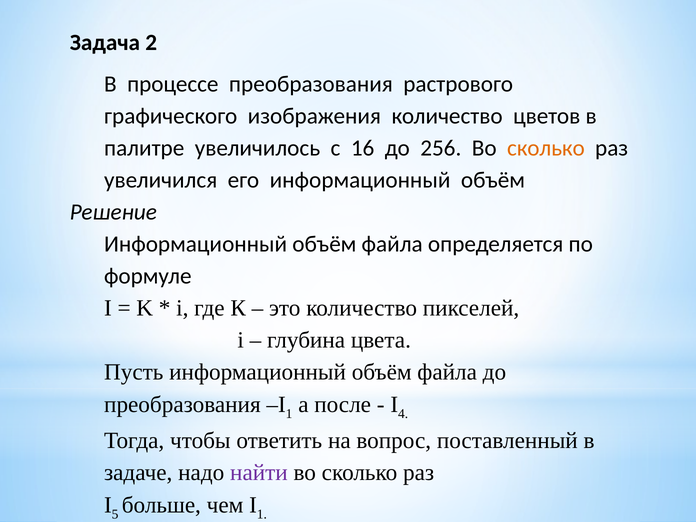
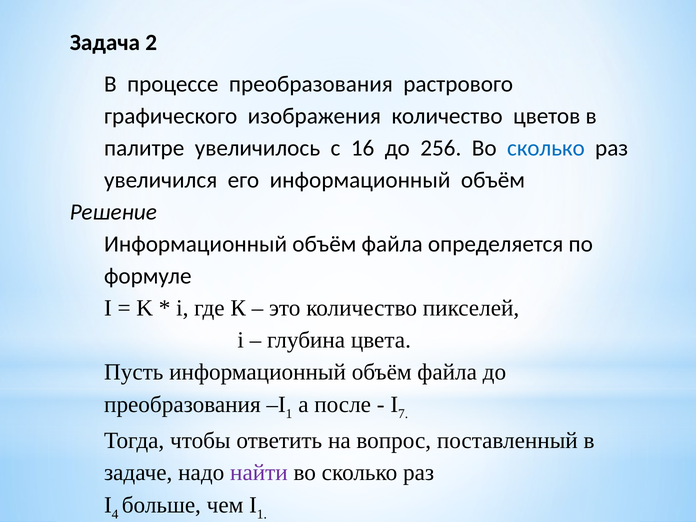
сколько at (546, 148) colour: orange -> blue
4: 4 -> 7
5: 5 -> 4
